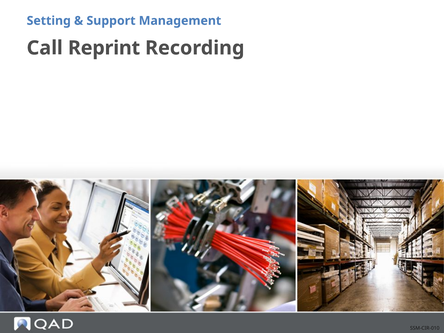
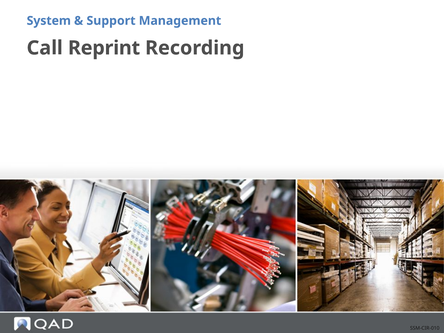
Setting: Setting -> System
